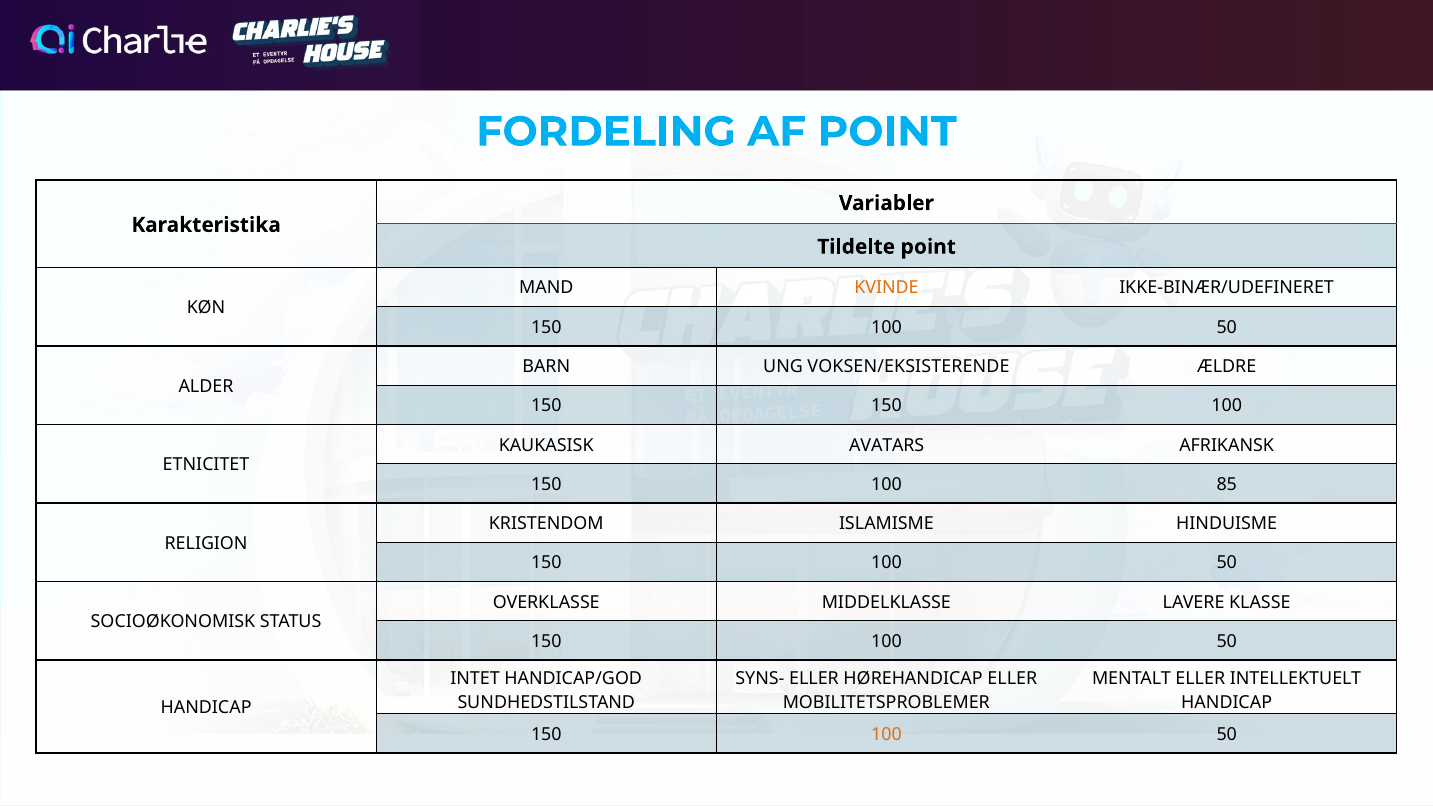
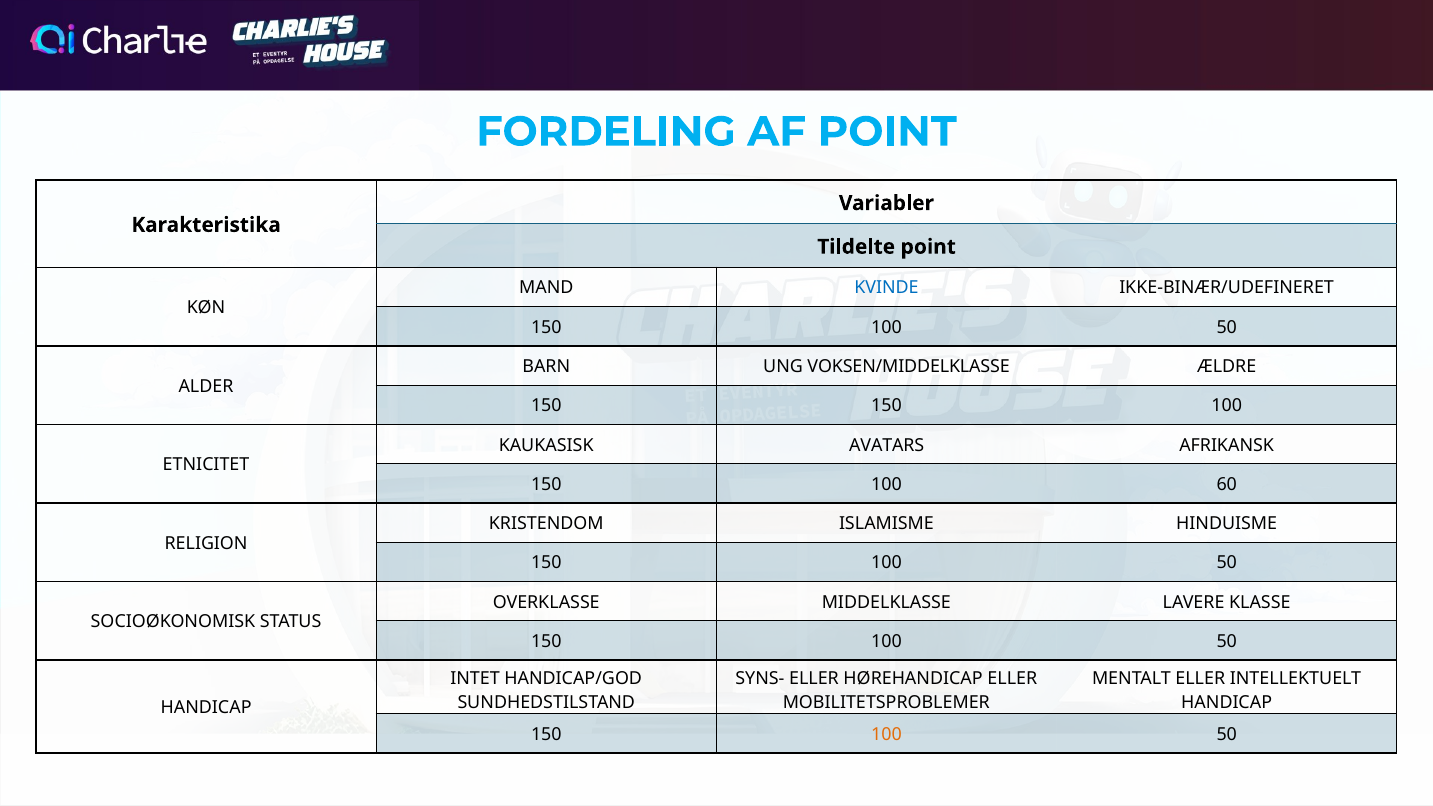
KVINDE colour: orange -> blue
VOKSEN/EKSISTERENDE: VOKSEN/EKSISTERENDE -> VOKSEN/MIDDELKLASSE
85: 85 -> 60
